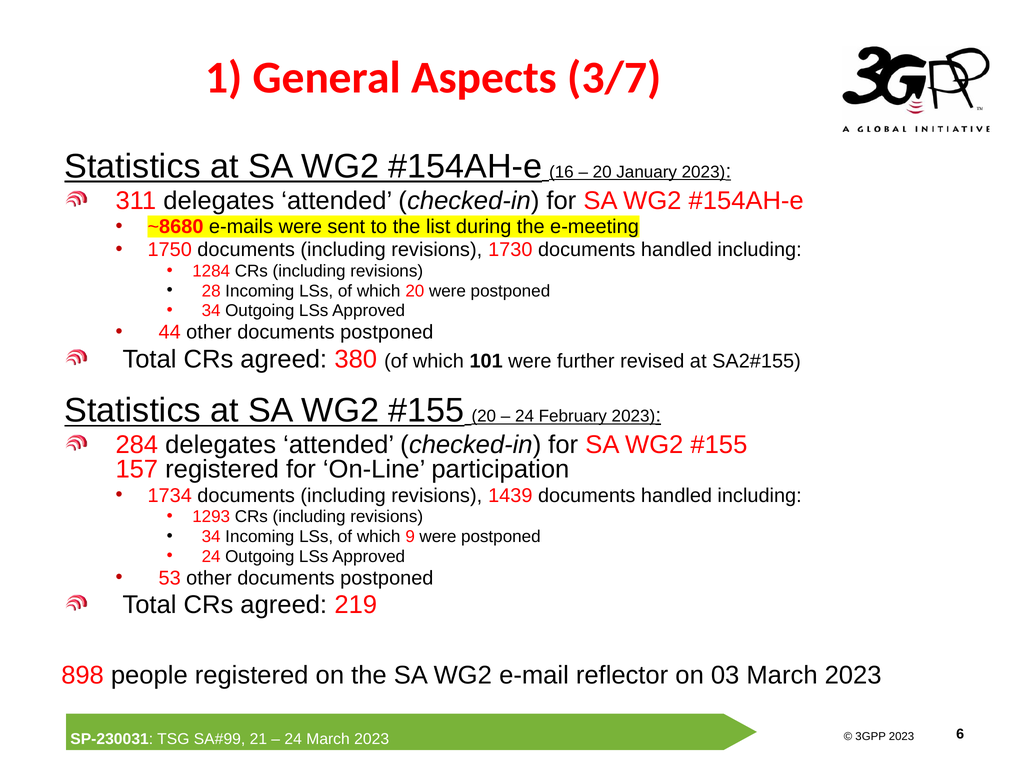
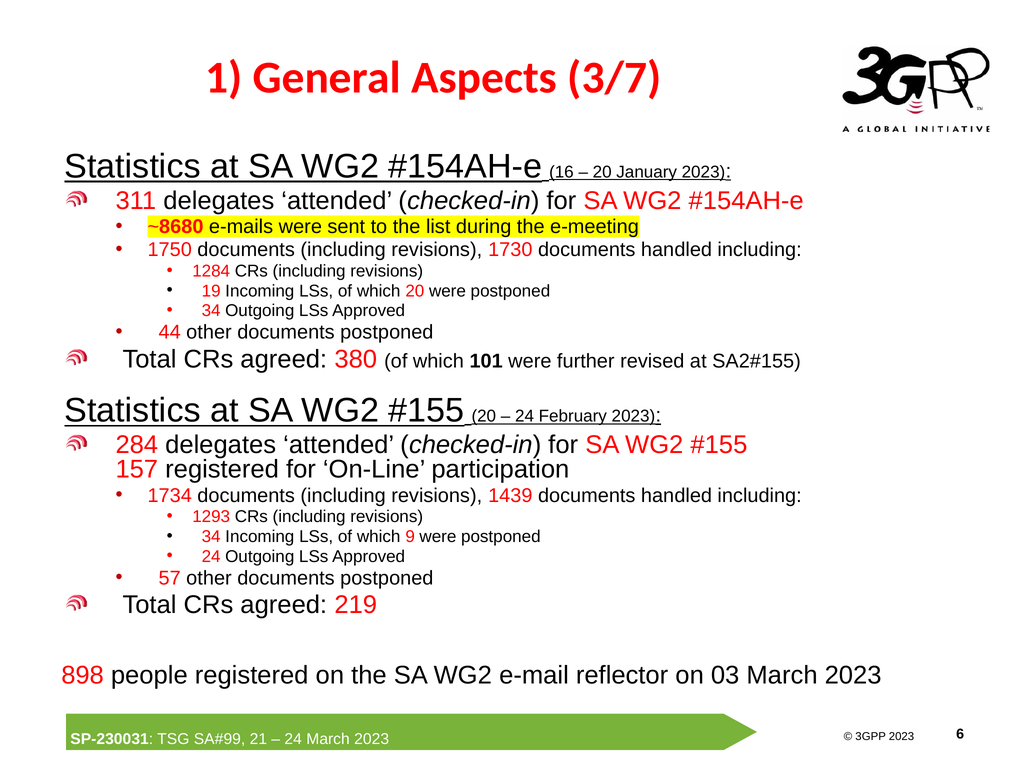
28: 28 -> 19
53: 53 -> 57
